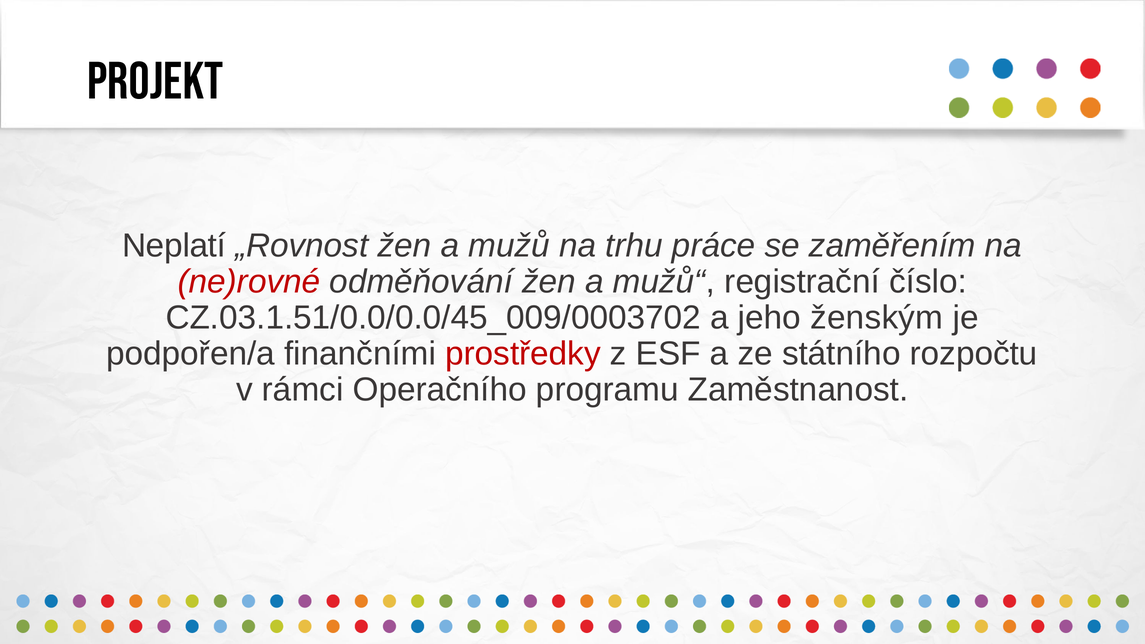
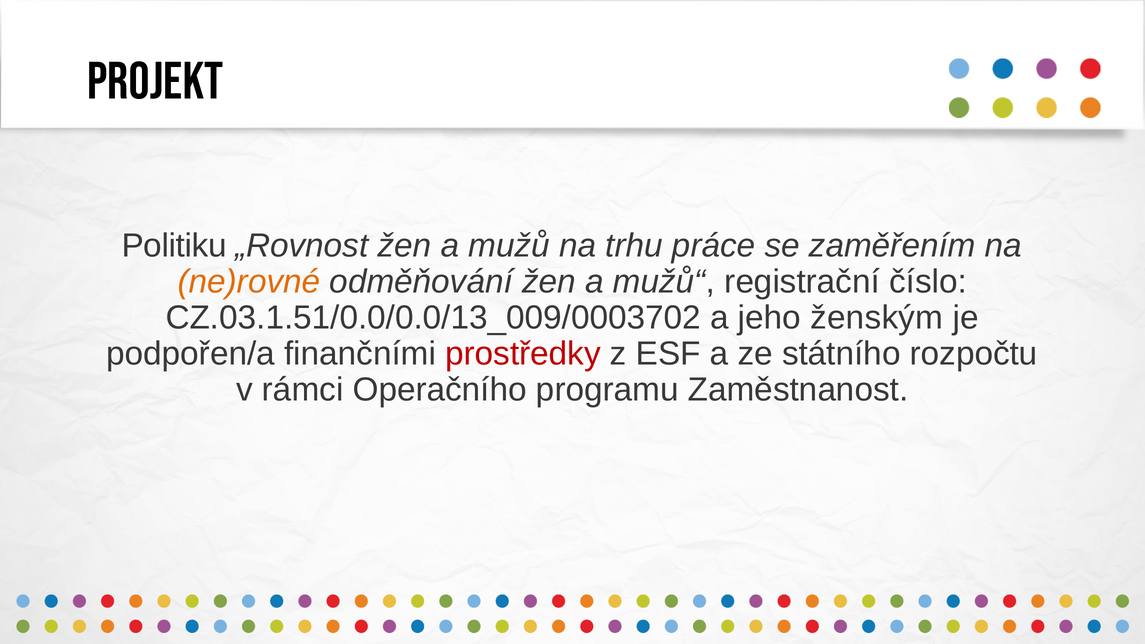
Neplatí: Neplatí -> Politiku
ne)rovné colour: red -> orange
CZ.03.1.51/0.0/0.0/45_009/0003702: CZ.03.1.51/0.0/0.0/45_009/0003702 -> CZ.03.1.51/0.0/0.0/13_009/0003702
